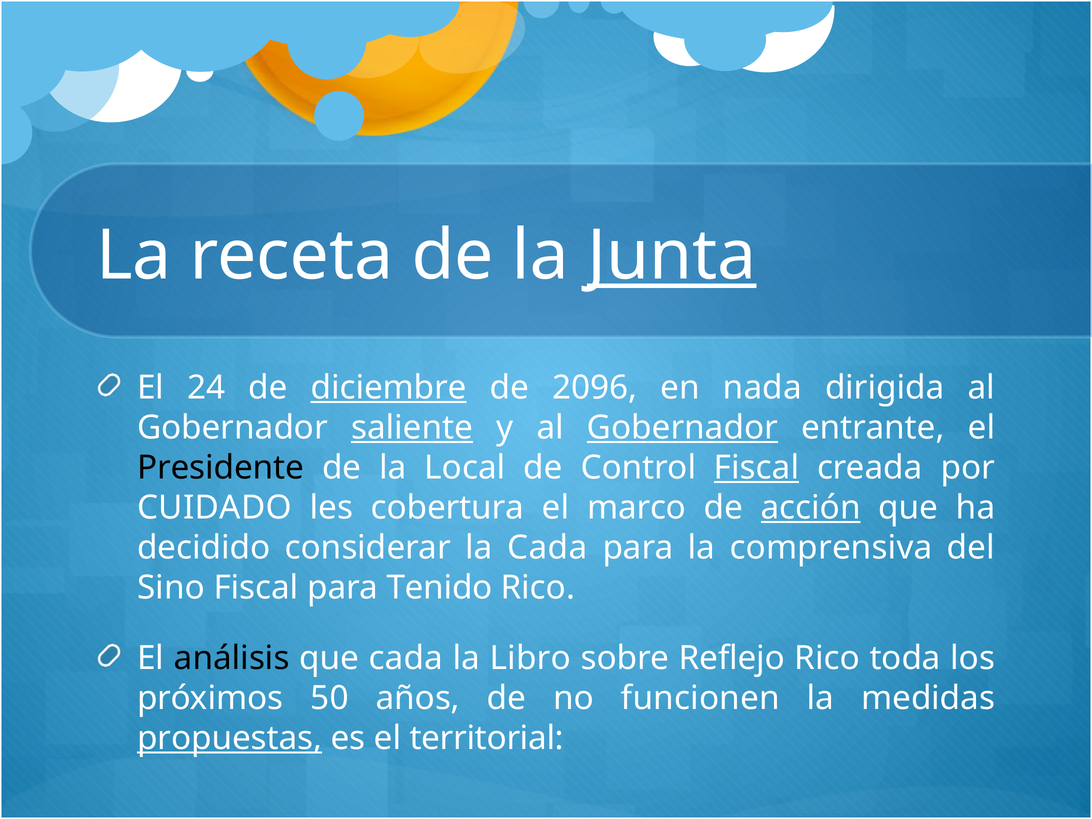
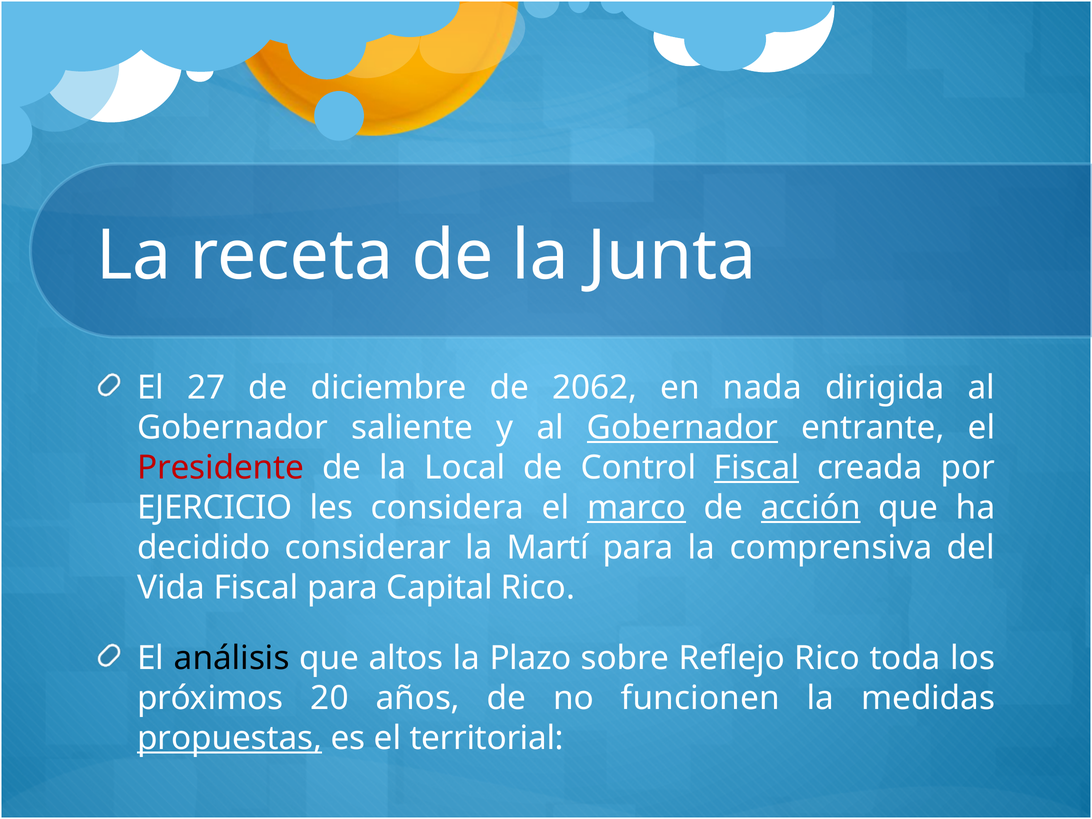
Junta underline: present -> none
24: 24 -> 27
diciembre underline: present -> none
2096: 2096 -> 2062
saliente underline: present -> none
Presidente colour: black -> red
CUIDADO: CUIDADO -> EJERCICIO
cobertura: cobertura -> considera
marco underline: none -> present
la Cada: Cada -> Martí
Sino: Sino -> Vida
Tenido: Tenido -> Capital
que cada: cada -> altos
Libro: Libro -> Plazo
50: 50 -> 20
